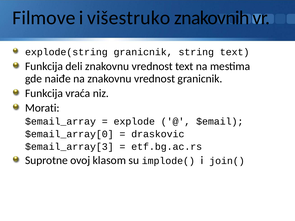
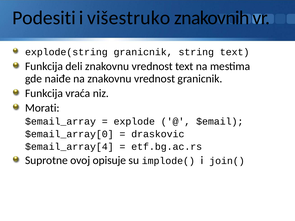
Filmove: Filmove -> Podesiti
$email_array[3: $email_array[3 -> $email_array[4
klasom: klasom -> opisuje
